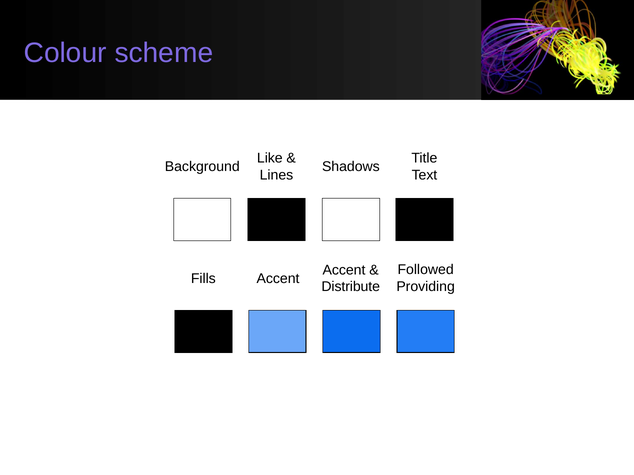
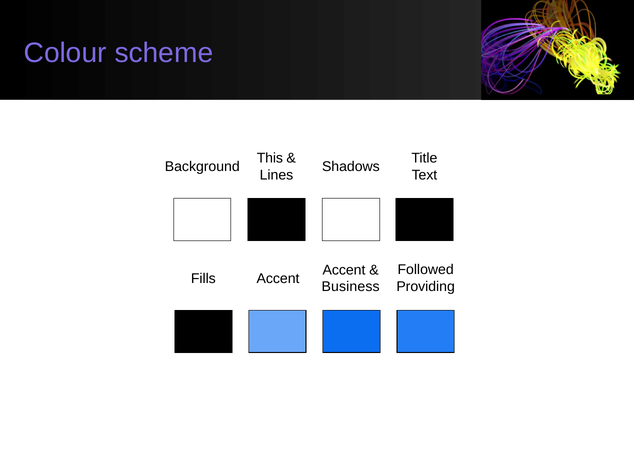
Like: Like -> This
Distribute: Distribute -> Business
